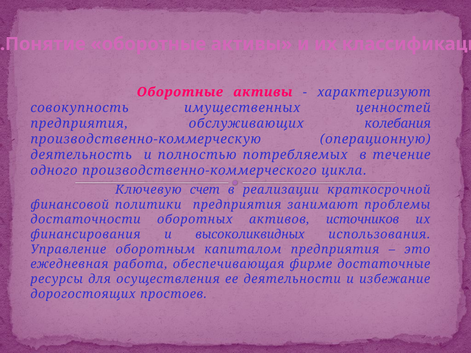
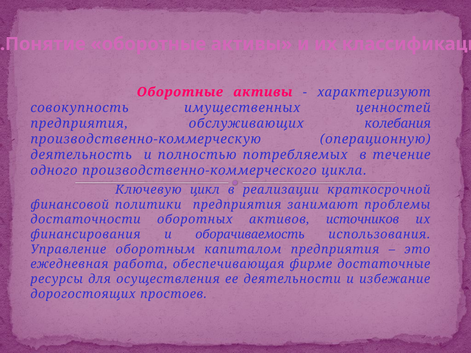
счет: счет -> цикл
высоколиквидных: высоколиквидных -> оборачиваемость
